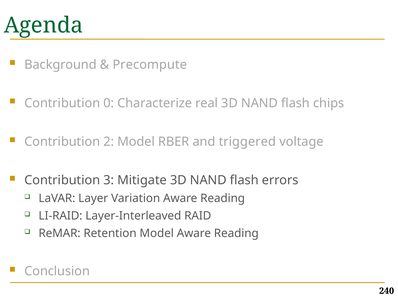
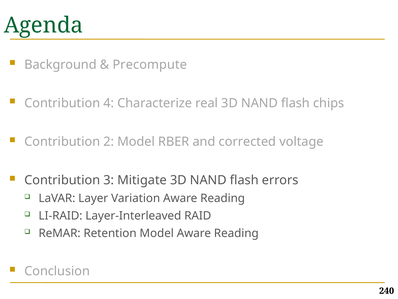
0: 0 -> 4
triggered: triggered -> corrected
